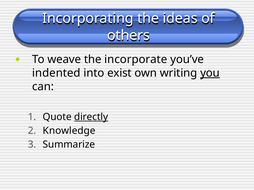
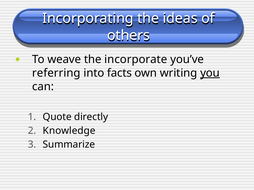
indented: indented -> referring
exist: exist -> facts
directly underline: present -> none
